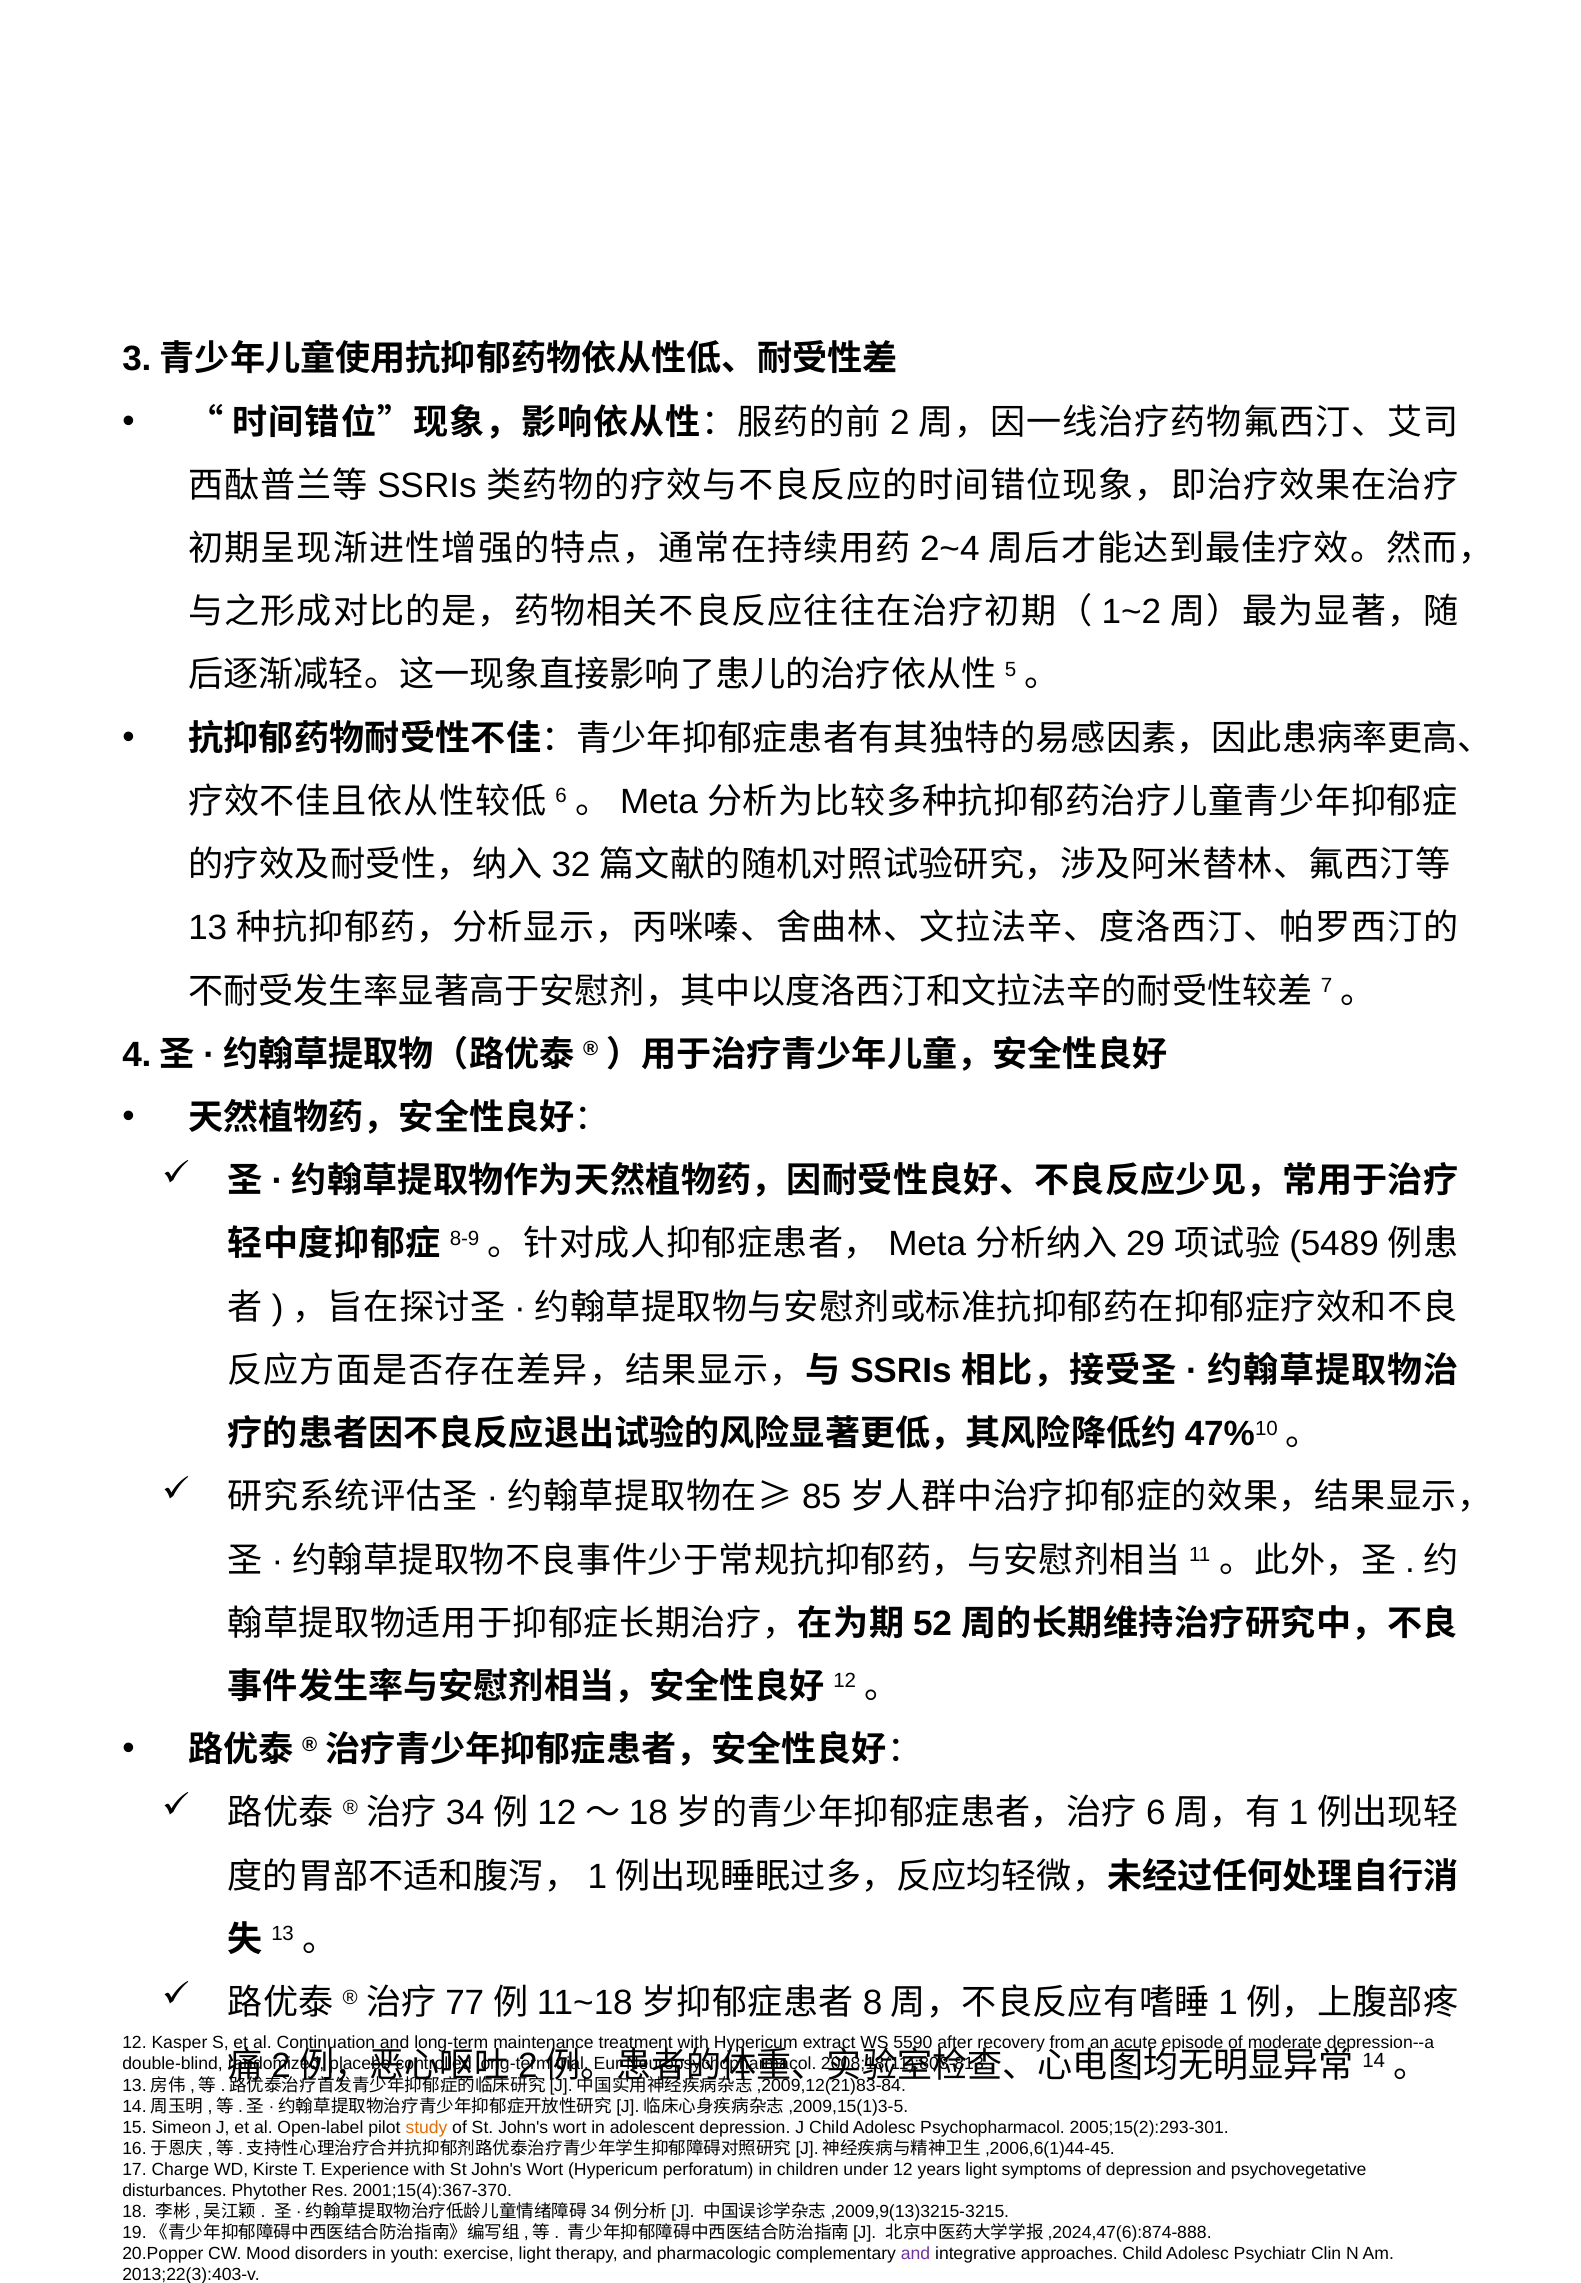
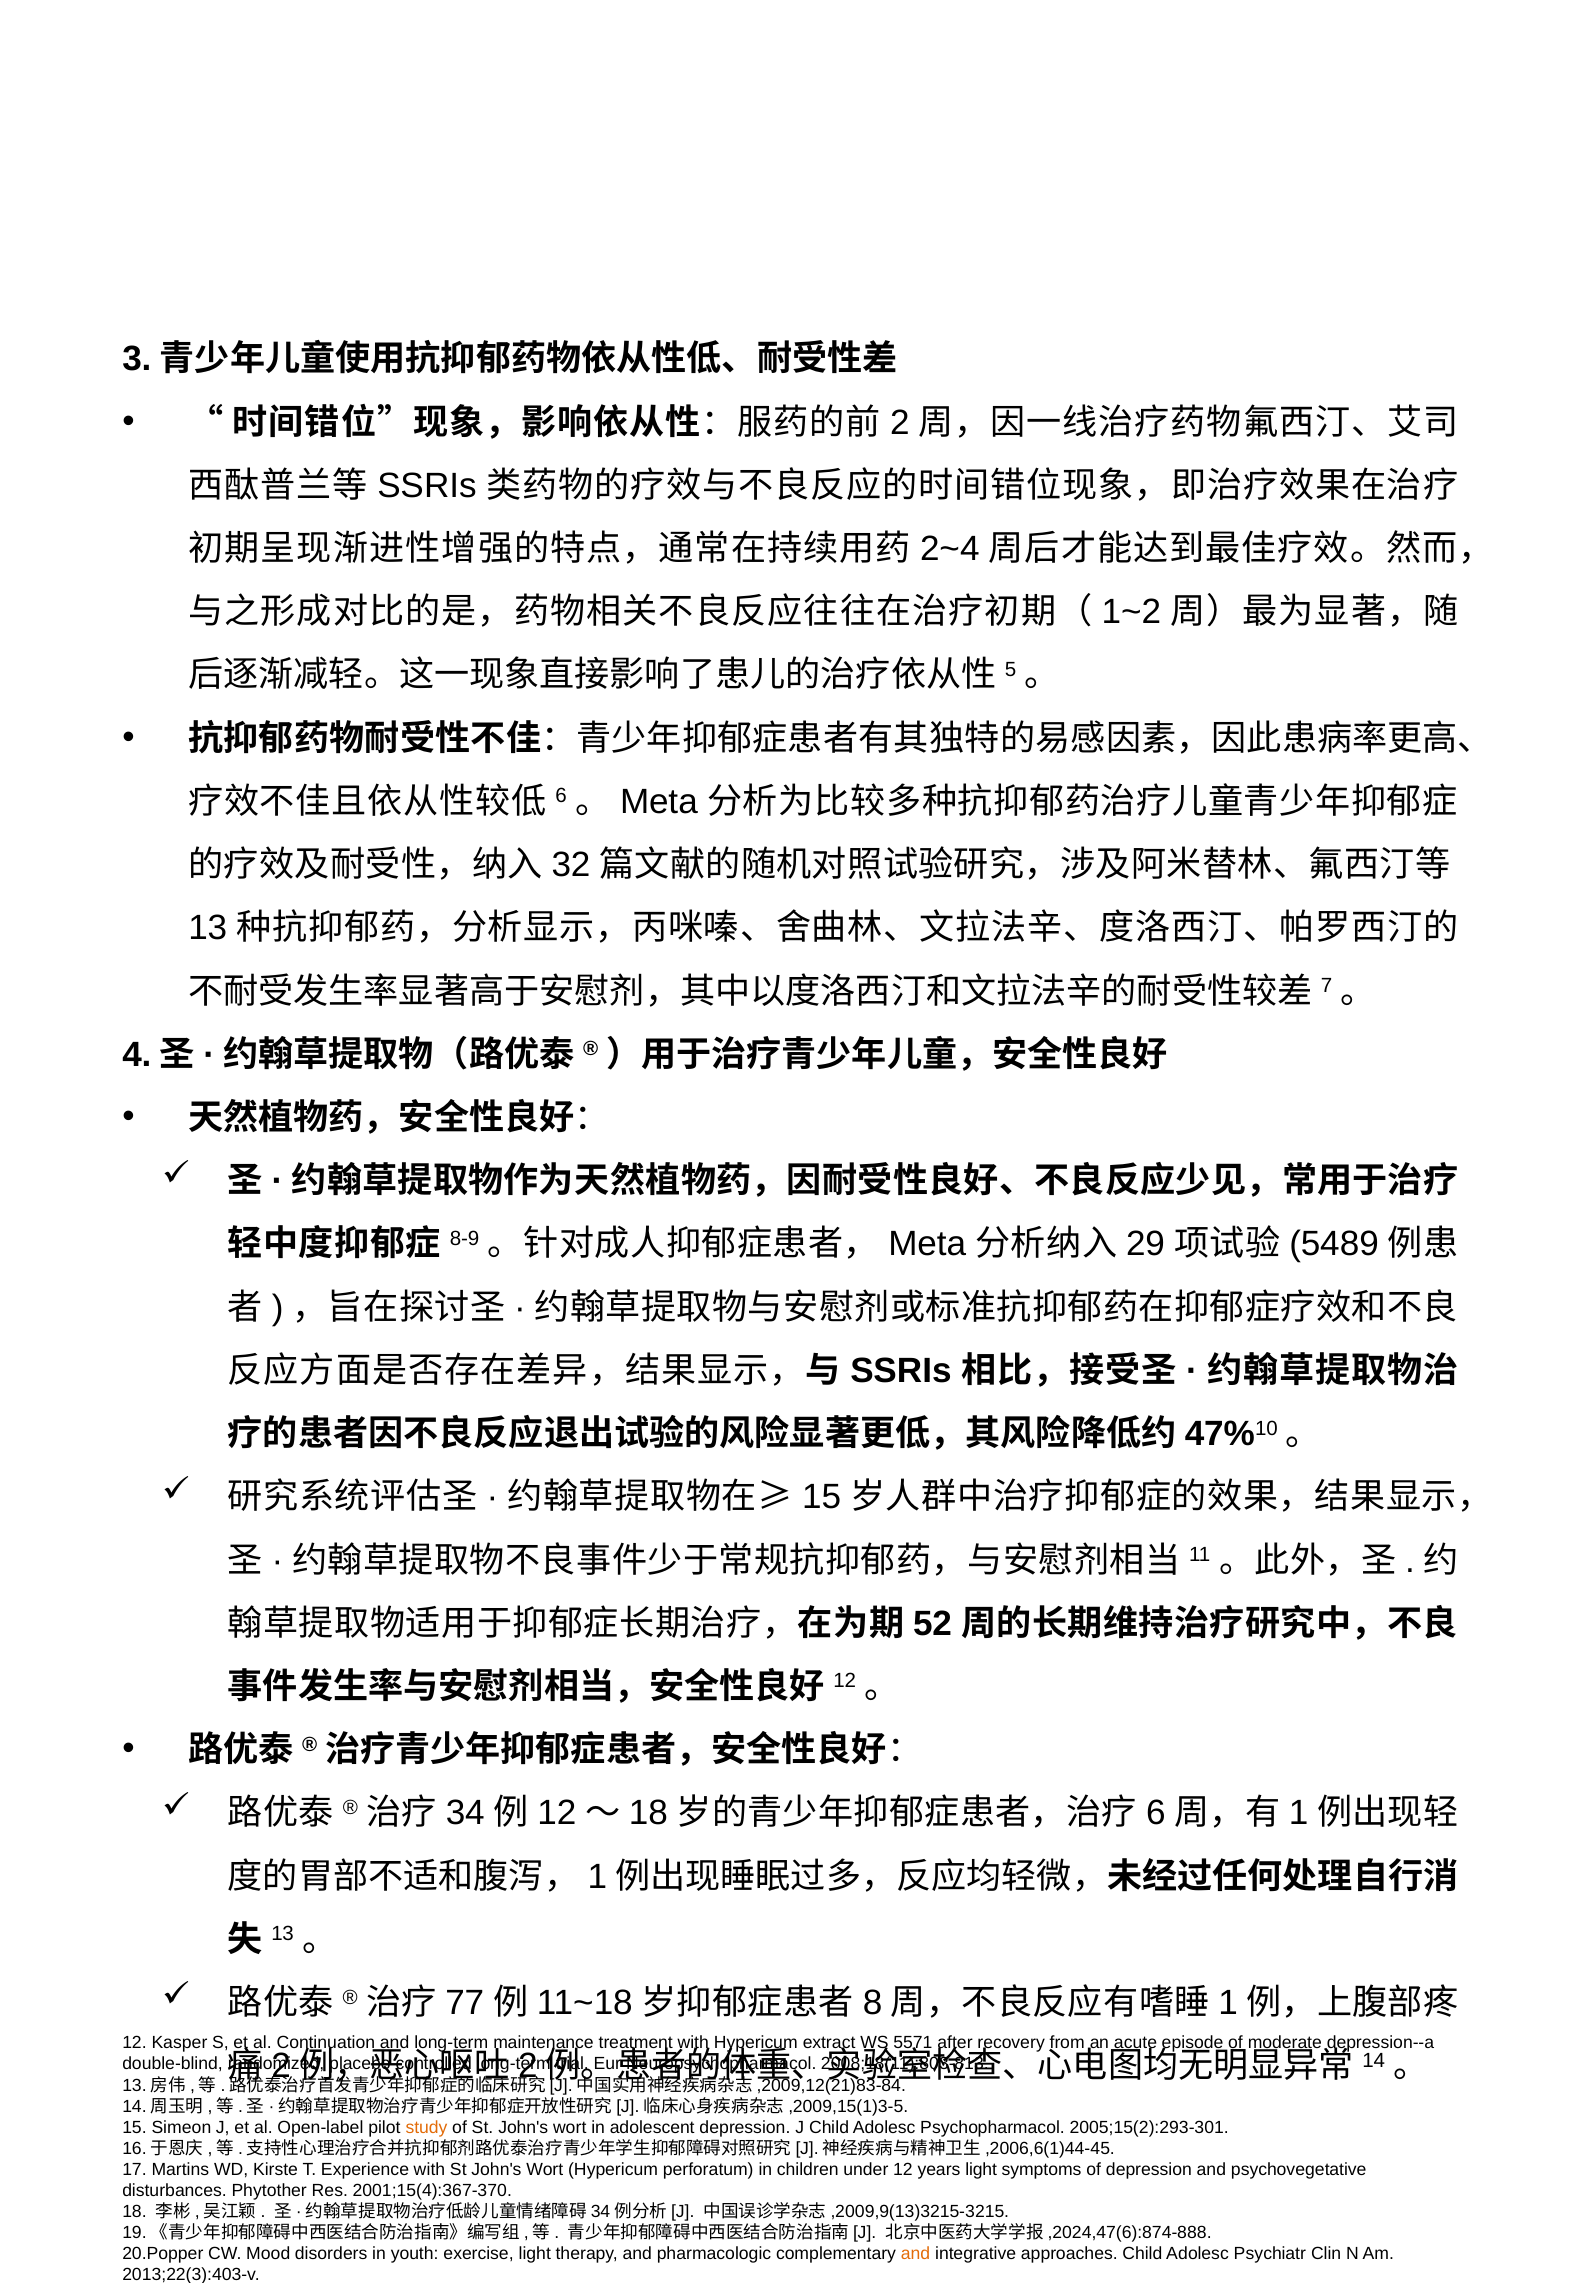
85 at (822, 1498): 85 -> 15
5590: 5590 -> 5571
Charge: Charge -> Martins
and at (916, 2254) colour: purple -> orange
